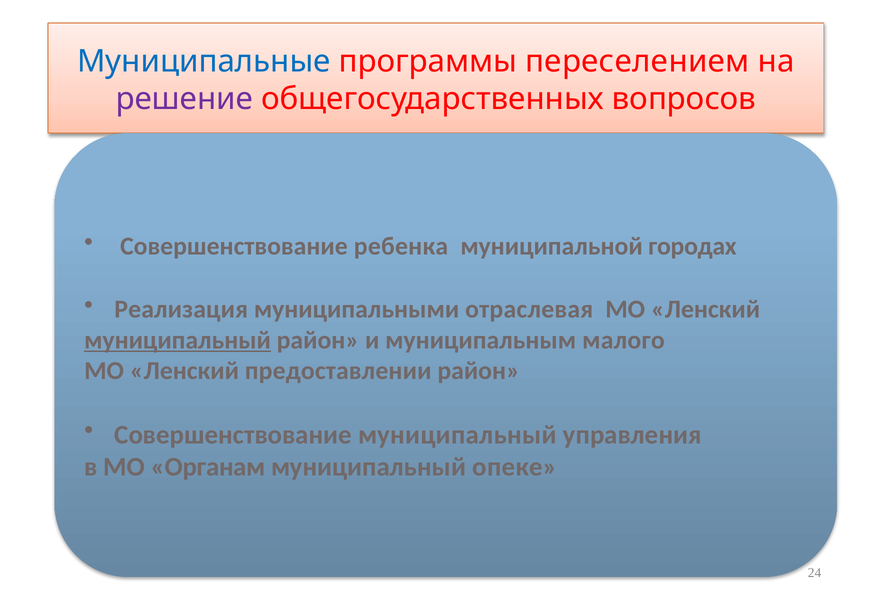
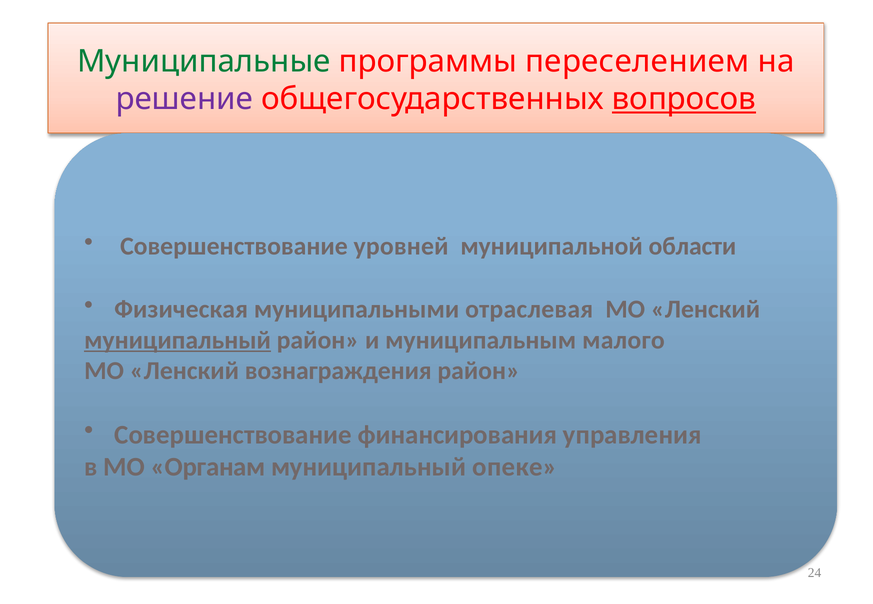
Муниципальные colour: blue -> green
вопросов underline: none -> present
ребенка: ребенка -> уровней
городах: городах -> области
Реализация: Реализация -> Физическая
предоставлении: предоставлении -> вознаграждения
Совершенствование муниципальный: муниципальный -> финансирования
